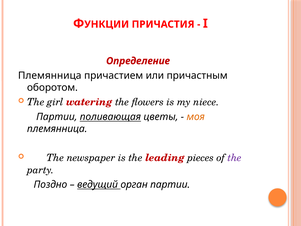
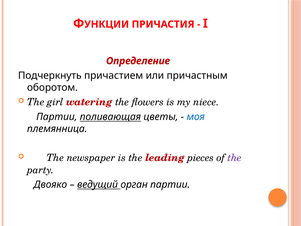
Племянница at (50, 75): Племянница -> Подчеркнуть
моя colour: orange -> blue
Поздно: Поздно -> Двояко
